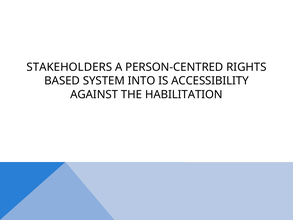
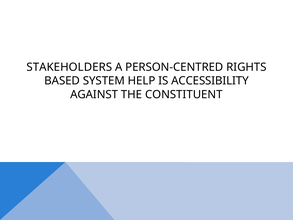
INTO: INTO -> HELP
HABILITATION: HABILITATION -> CONSTITUENT
